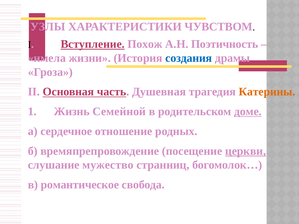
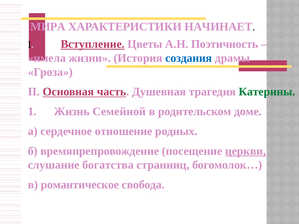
УЗЛЫ: УЗЛЫ -> МИРА
ЧУВСТВОМ: ЧУВСТВОМ -> НАЧИНАЕТ
Похож: Похож -> Цветы
Катерины colour: orange -> green
доме underline: present -> none
мужество: мужество -> богатства
